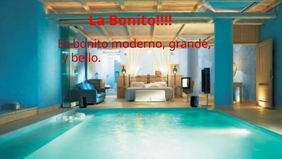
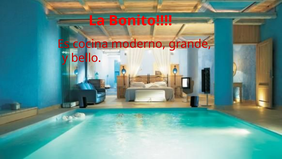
Es bonito: bonito -> cocina
